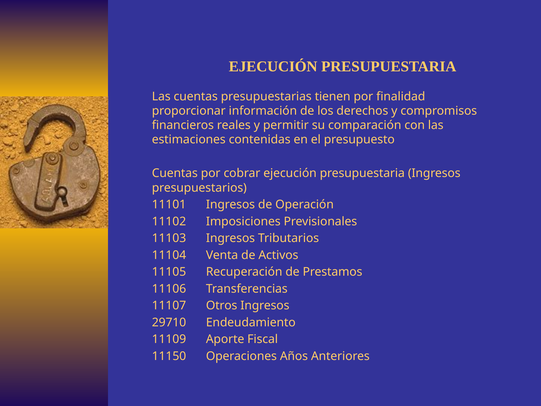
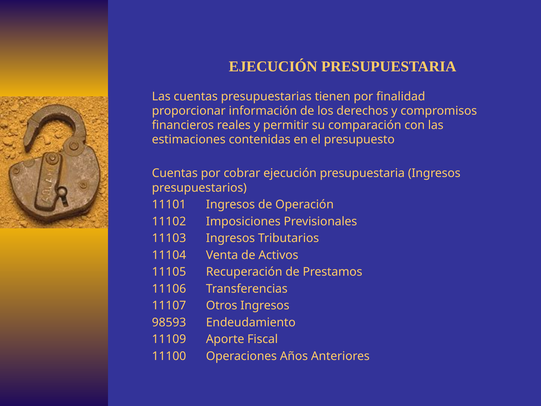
29710: 29710 -> 98593
11150: 11150 -> 11100
